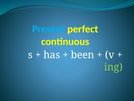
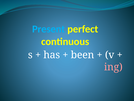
ing colour: light green -> pink
